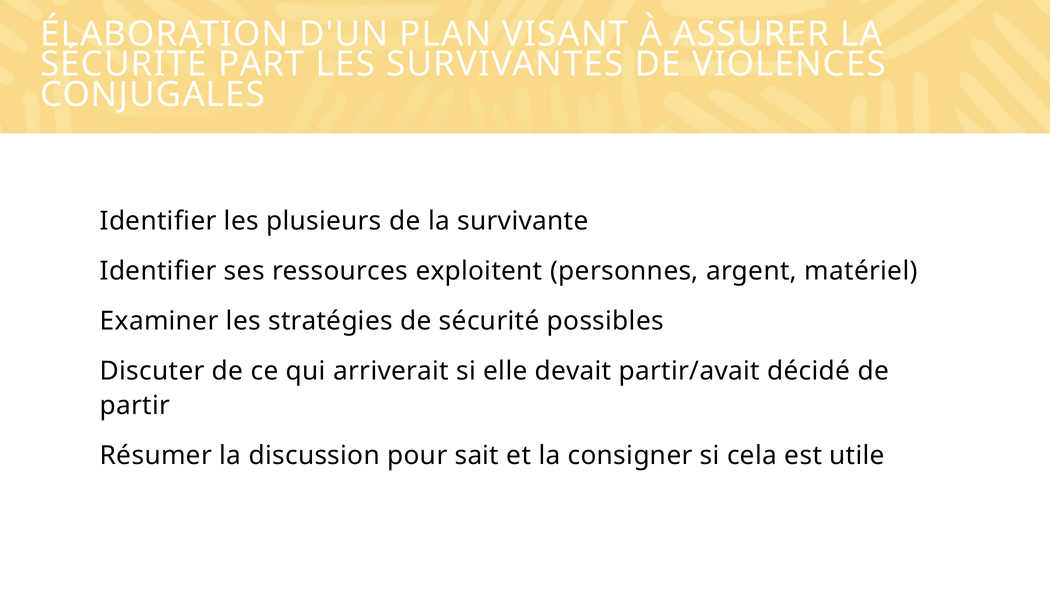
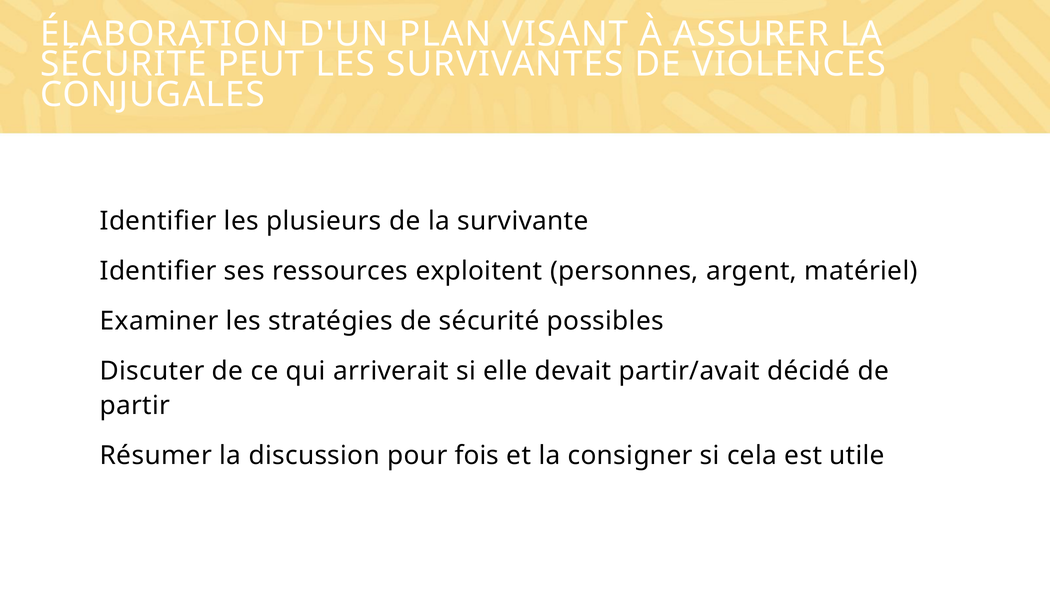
PART: PART -> PEUT
sait: sait -> fois
